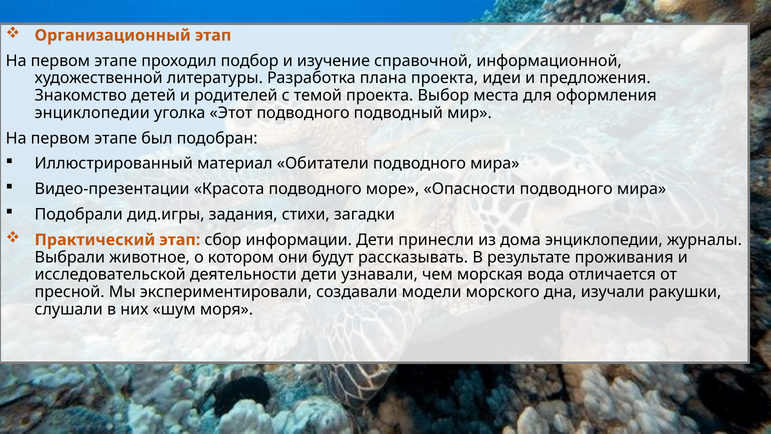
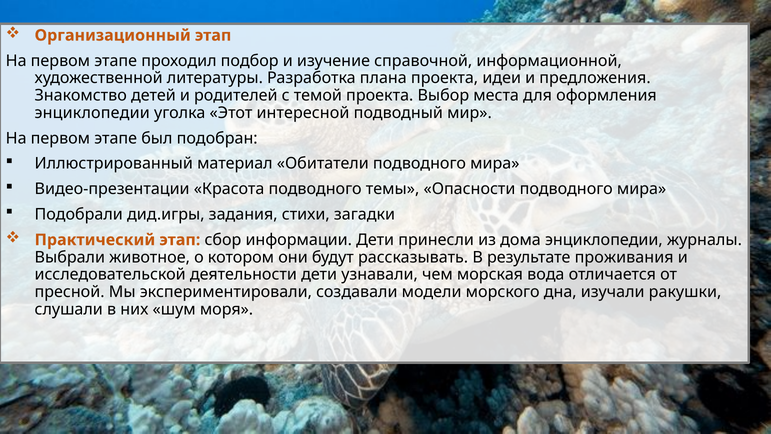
Этот подводного: подводного -> интересной
море: море -> темы
